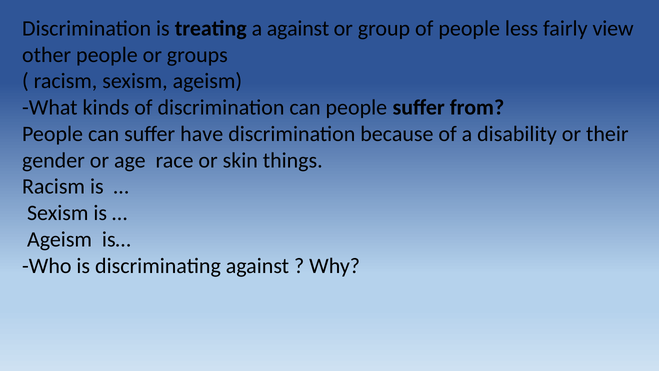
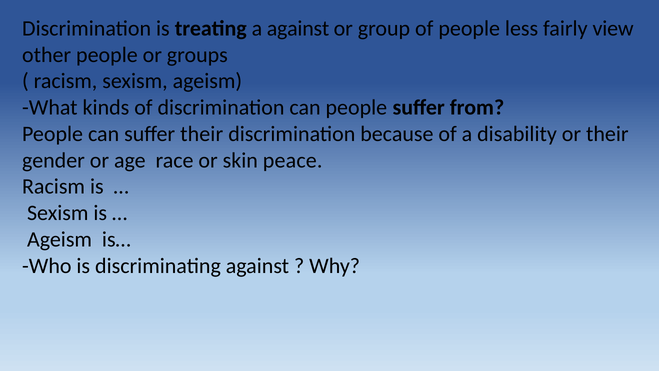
suffer have: have -> their
things: things -> peace
